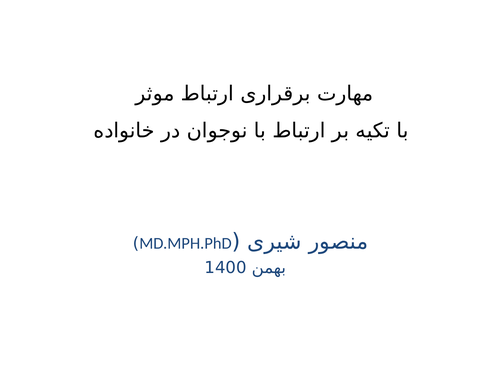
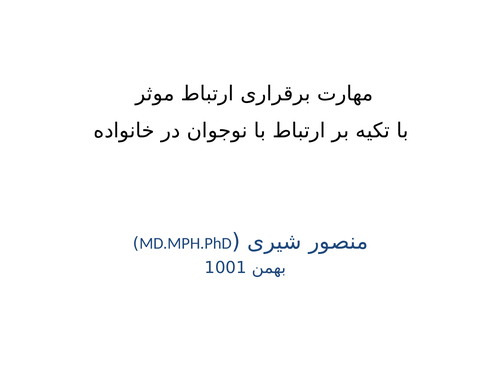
1400: 1400 -> 1001
